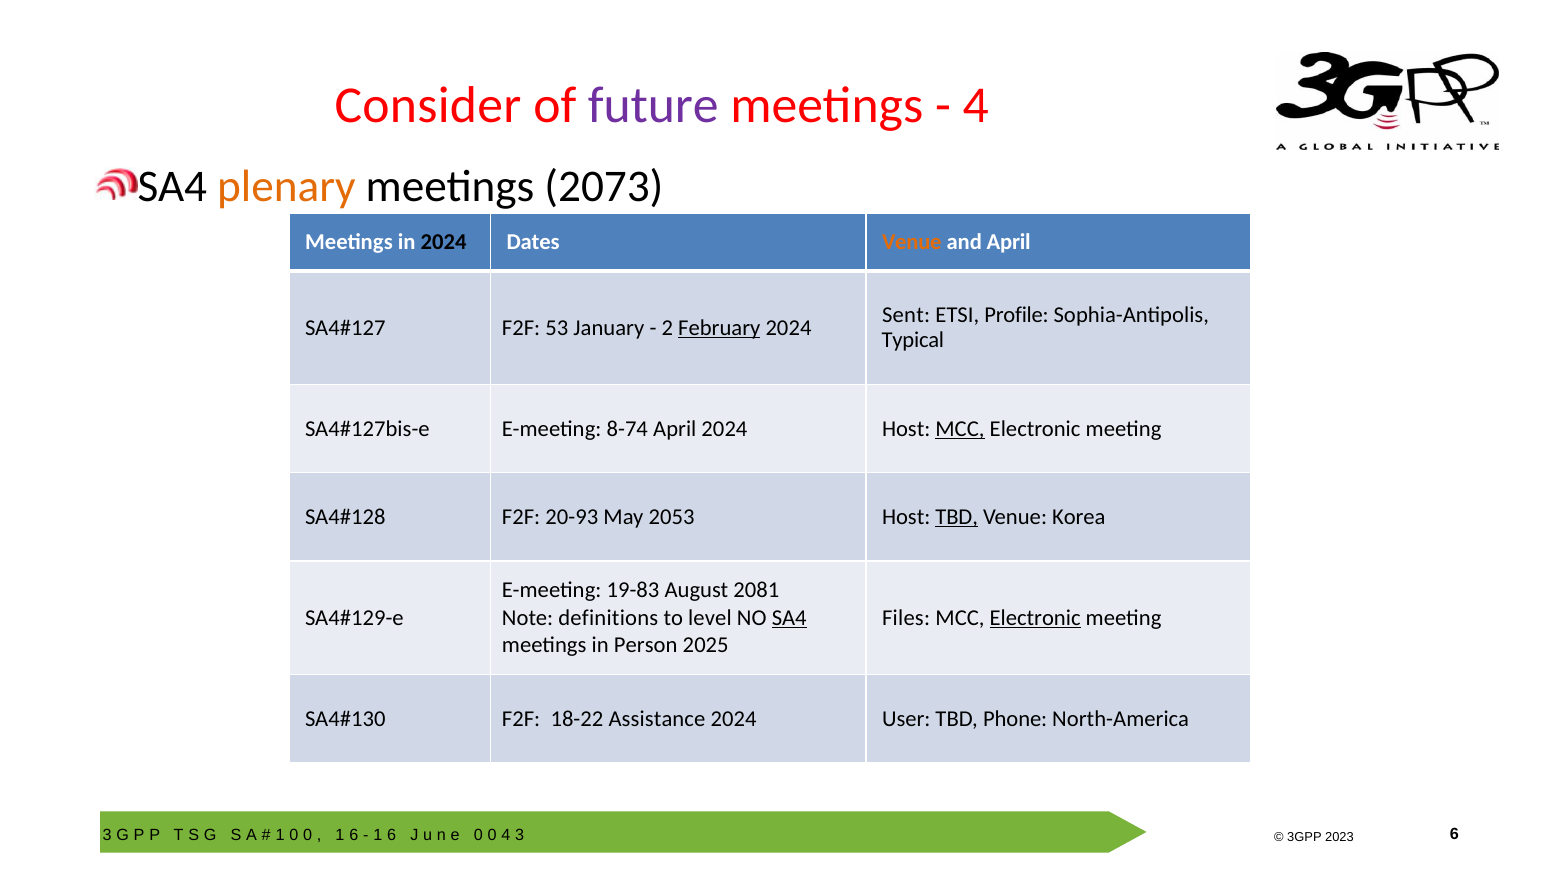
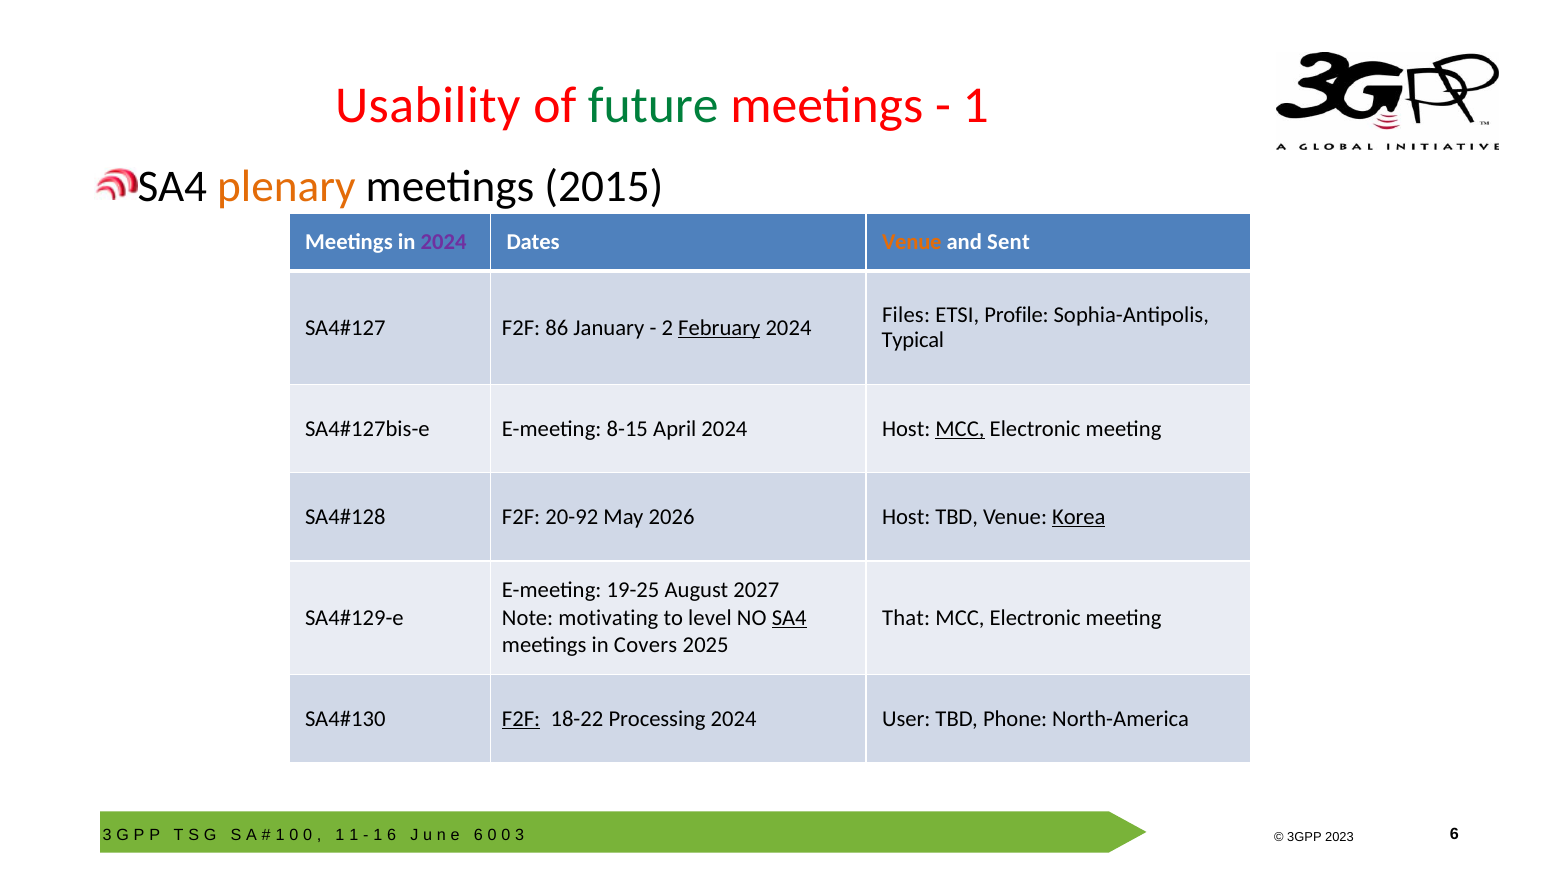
Consider: Consider -> Usability
future colour: purple -> green
4 at (976, 105): 4 -> 1
2073: 2073 -> 2015
2024 at (444, 242) colour: black -> purple
and April: April -> Sent
Sent: Sent -> Files
53: 53 -> 86
8-74: 8-74 -> 8-15
20-93: 20-93 -> 20-92
2053: 2053 -> 2026
TBD at (957, 516) underline: present -> none
Korea underline: none -> present
19-83: 19-83 -> 19-25
2081: 2081 -> 2027
Files: Files -> That
Electronic at (1035, 617) underline: present -> none
definitions: definitions -> motivating
Person: Person -> Covers
F2F at (521, 718) underline: none -> present
Assistance: Assistance -> Processing
6 at (354, 834): 6 -> 1
0 at (478, 834): 0 -> 6
4 at (506, 834): 4 -> 0
